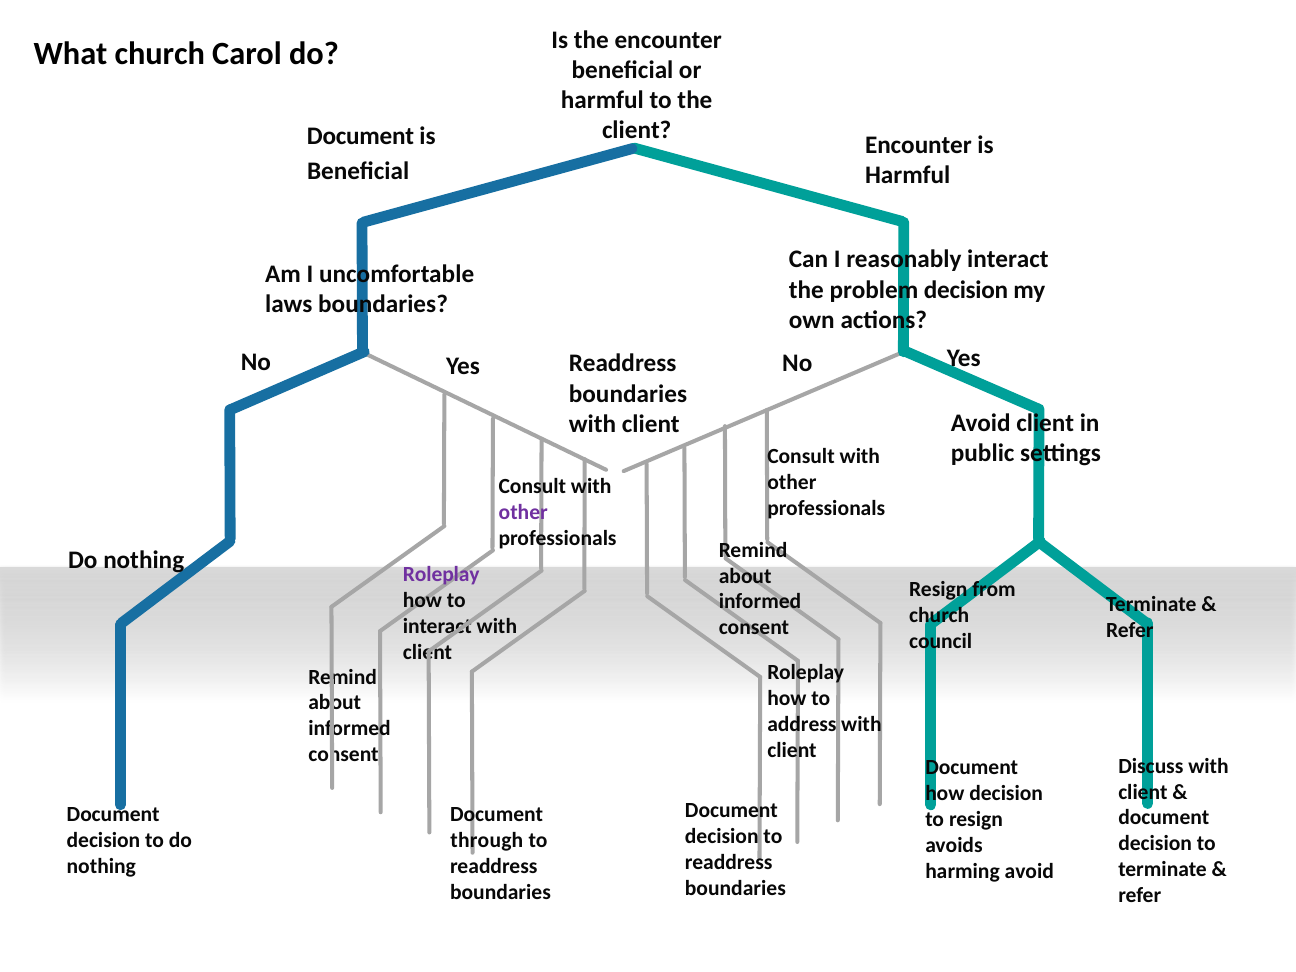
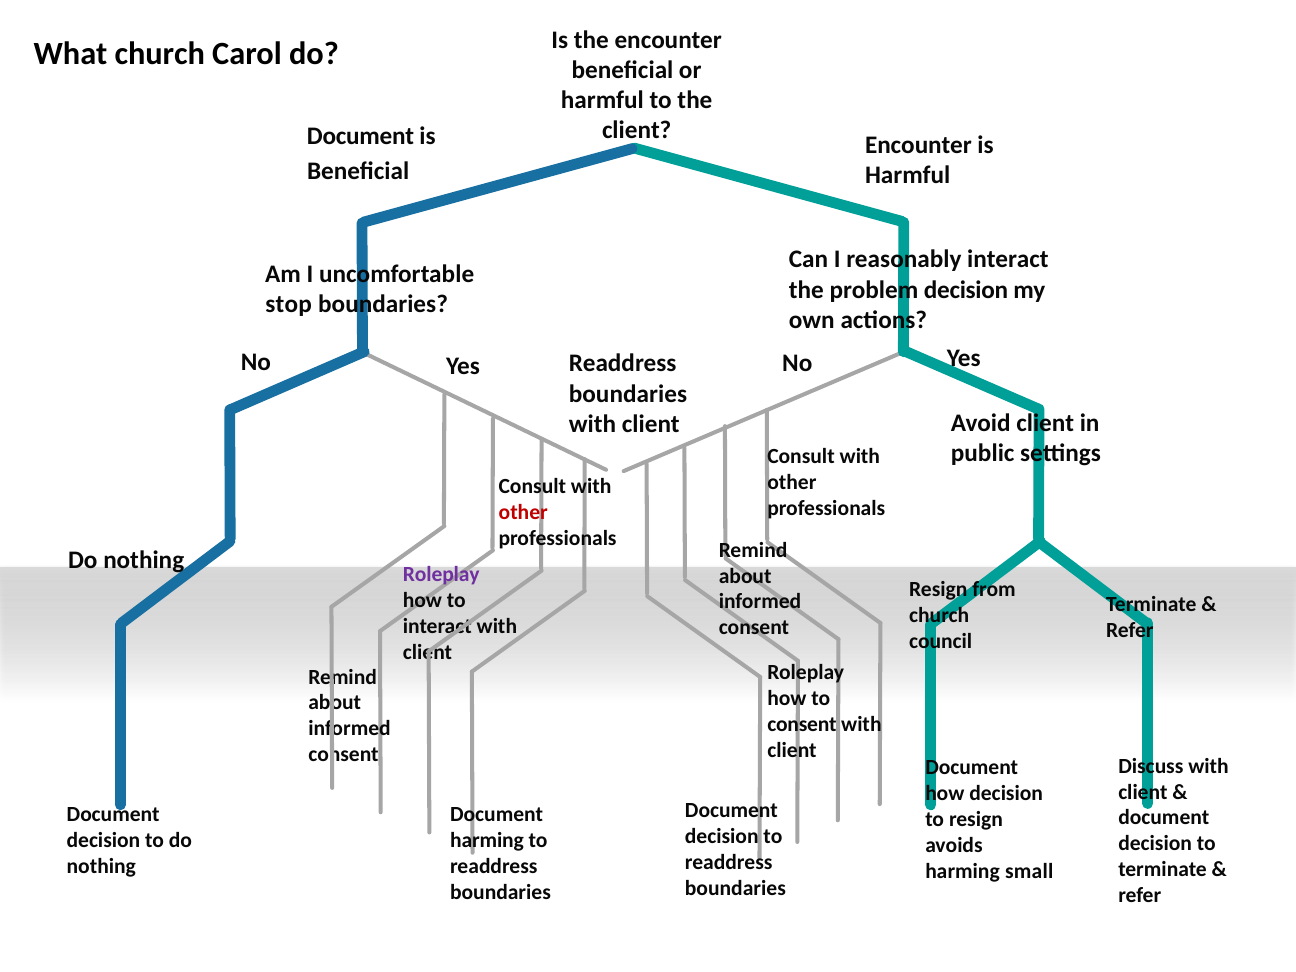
laws: laws -> stop
other at (523, 512) colour: purple -> red
address at (802, 725): address -> consent
through at (487, 841): through -> harming
harming avoid: avoid -> small
